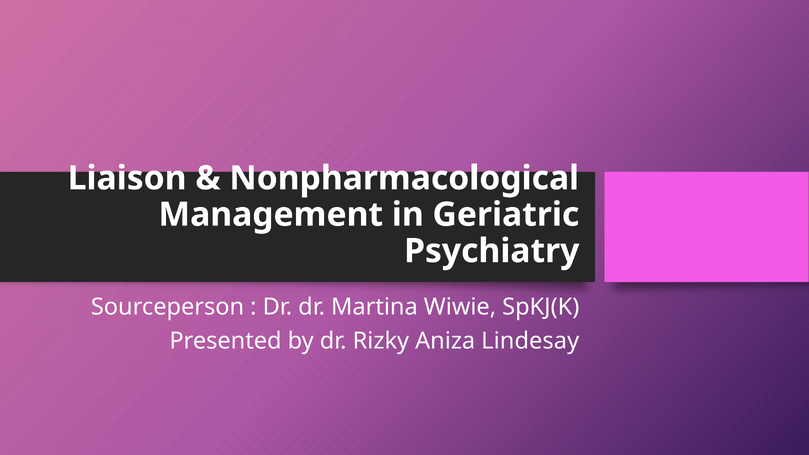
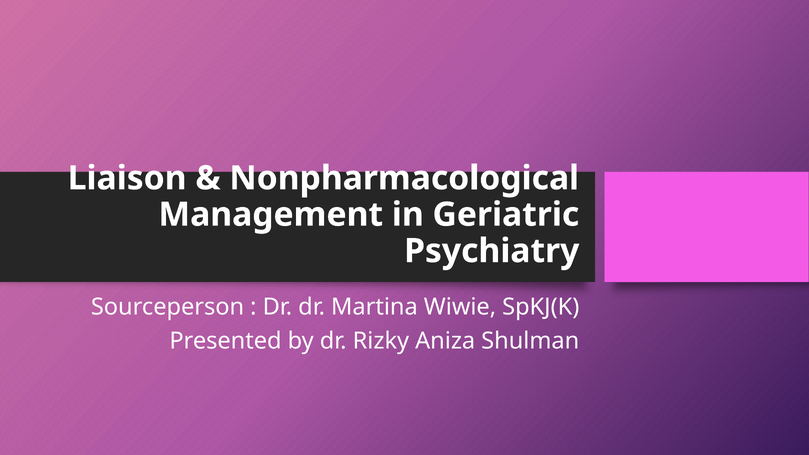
Lindesay: Lindesay -> Shulman
